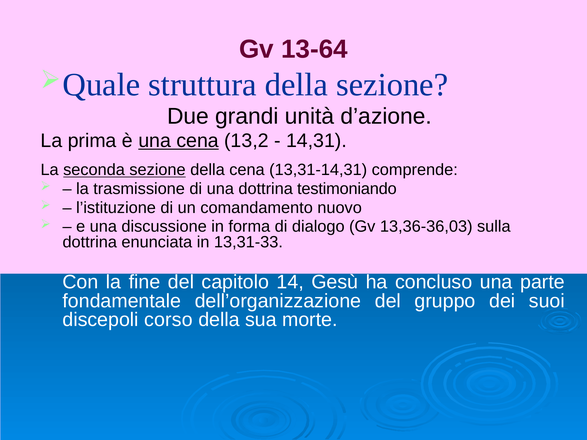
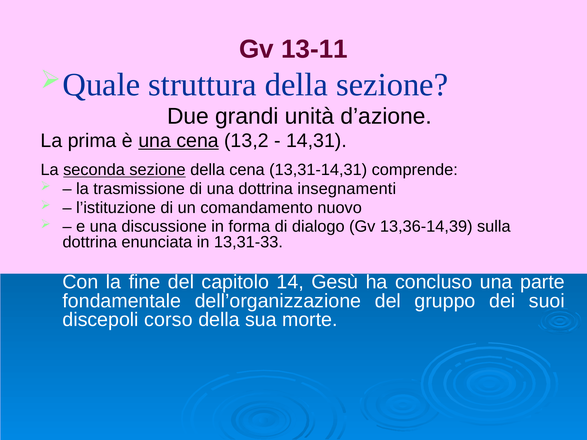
13-64: 13-64 -> 13-11
testimoniando: testimoniando -> insegnamenti
13,36-36,03: 13,36-36,03 -> 13,36-14,39
